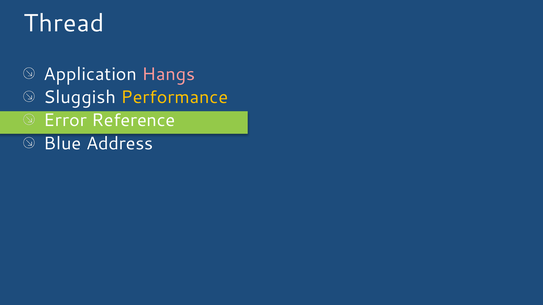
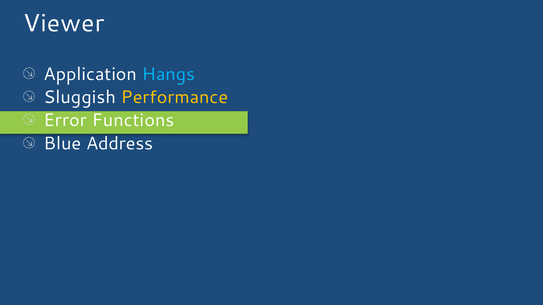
Thread: Thread -> Viewer
Hangs colour: pink -> light blue
Reference: Reference -> Functions
